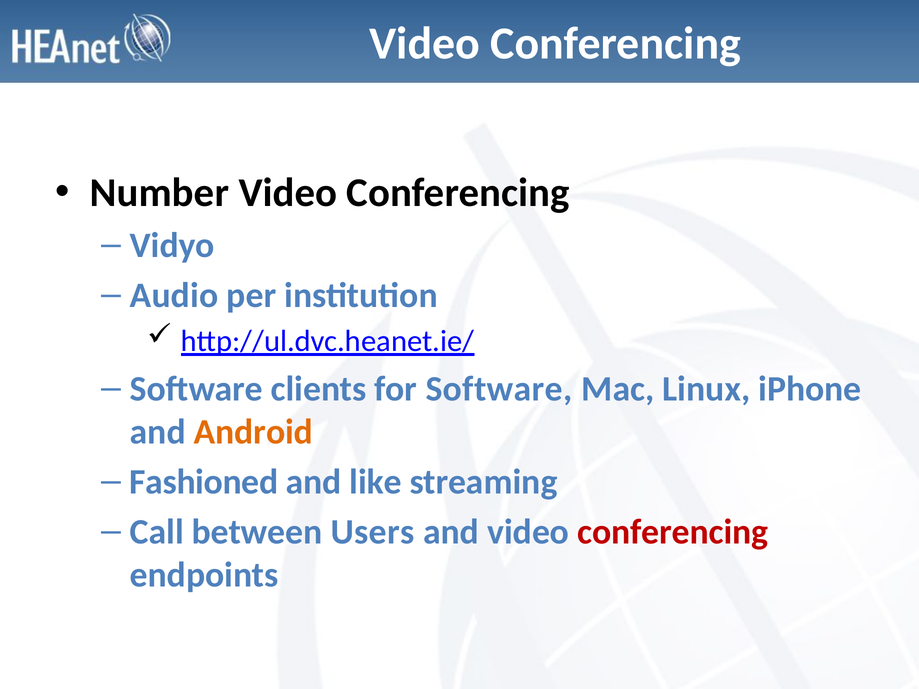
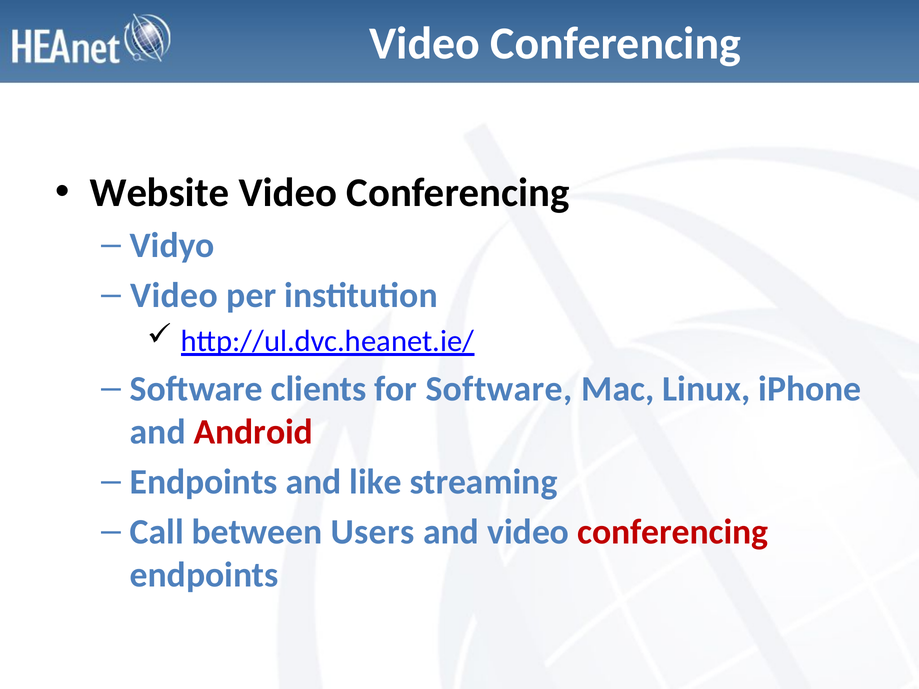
Number: Number -> Website
Audio at (174, 296): Audio -> Video
Android colour: orange -> red
Fashioned at (204, 482): Fashioned -> Endpoints
